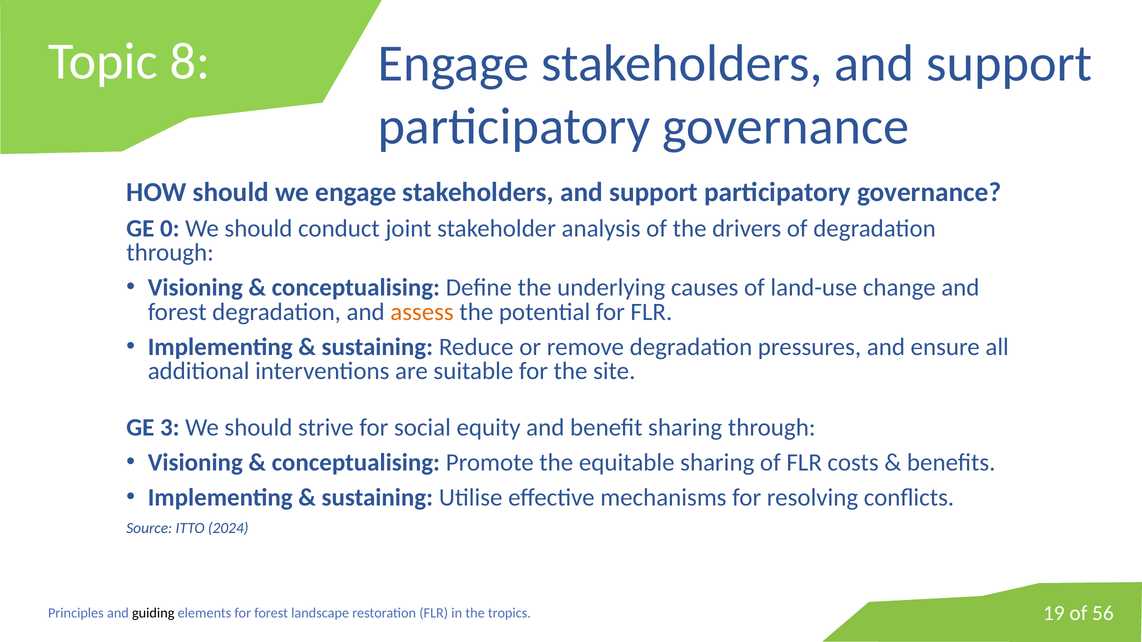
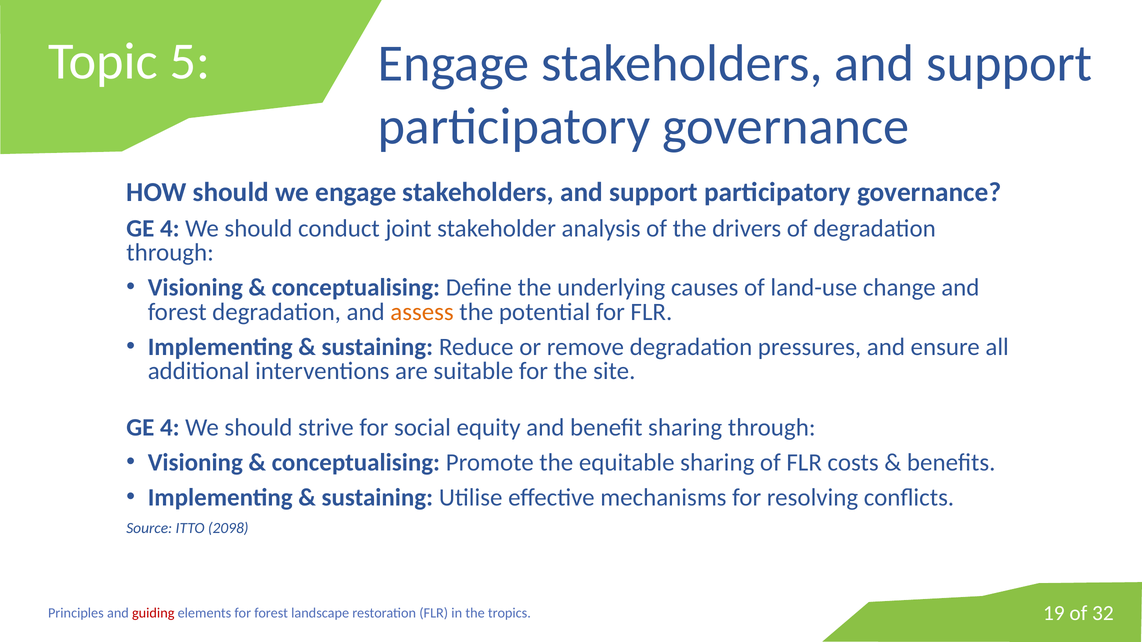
8: 8 -> 5
0 at (170, 229): 0 -> 4
3 at (170, 428): 3 -> 4
2024: 2024 -> 2098
56: 56 -> 32
guiding colour: black -> red
